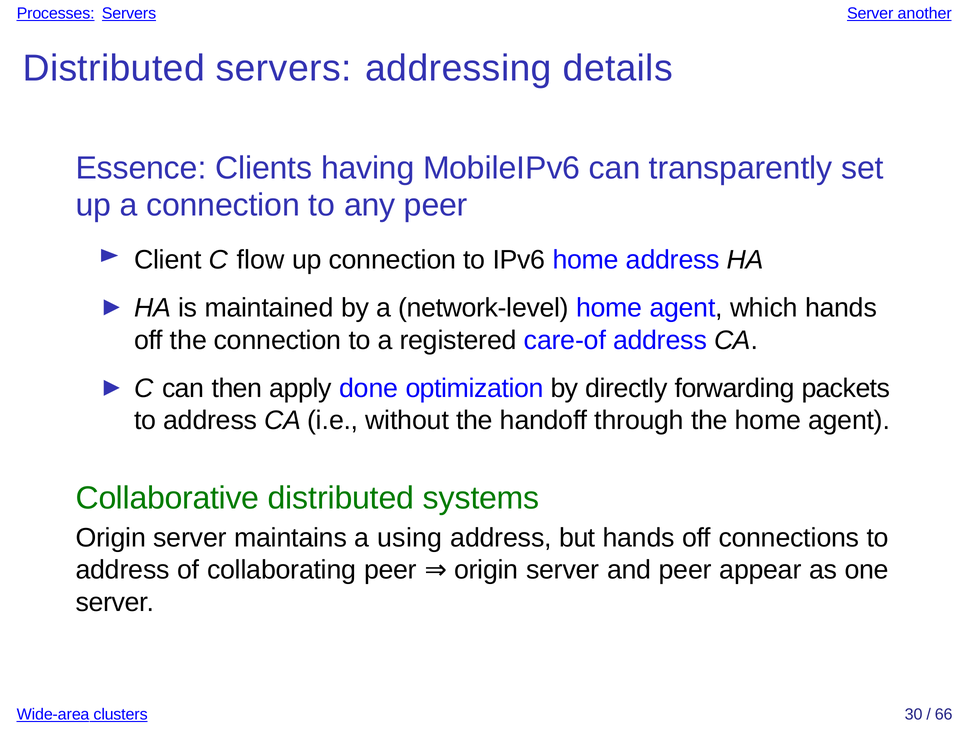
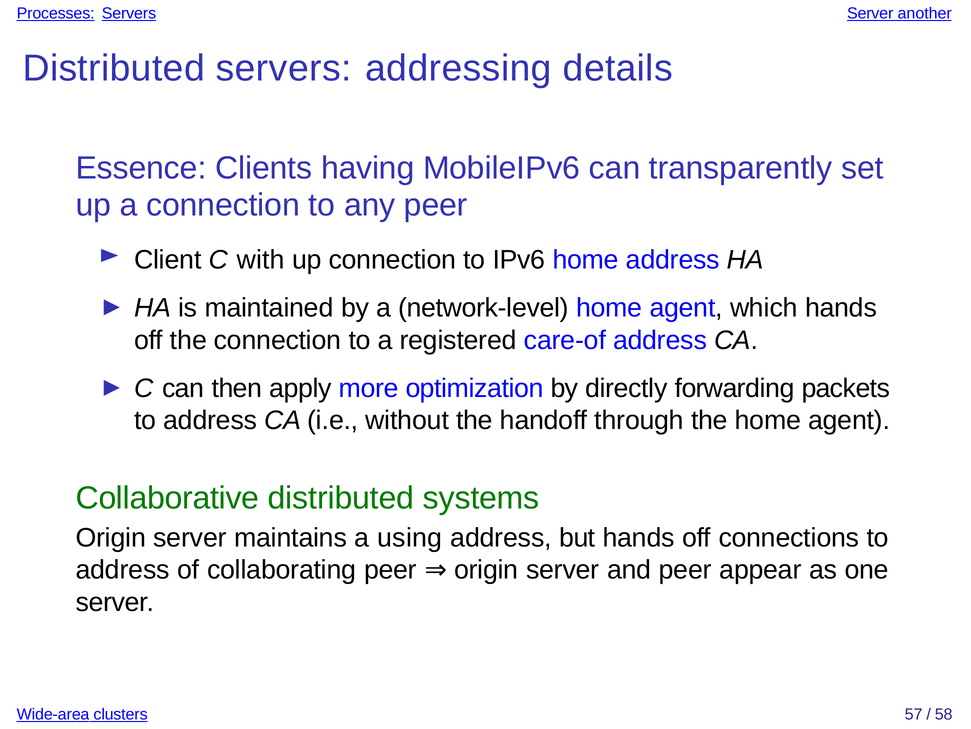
flow: flow -> with
done: done -> more
30: 30 -> 57
66: 66 -> 58
